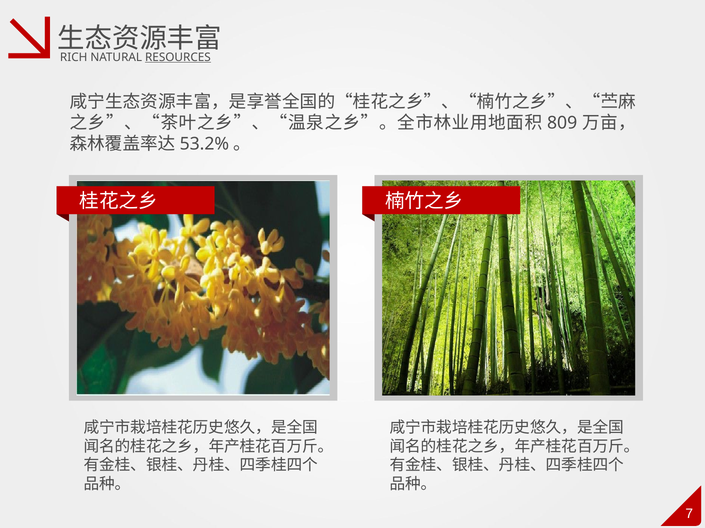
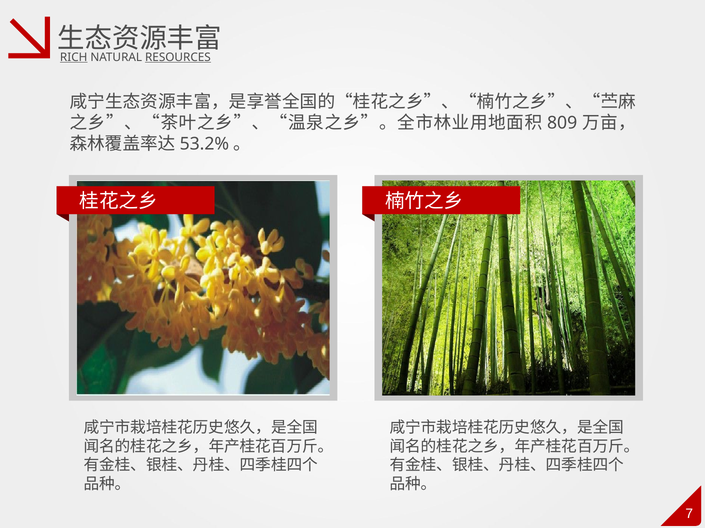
RICH underline: none -> present
